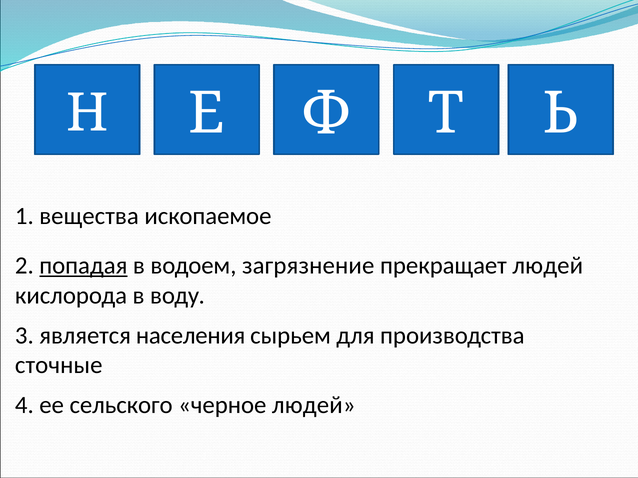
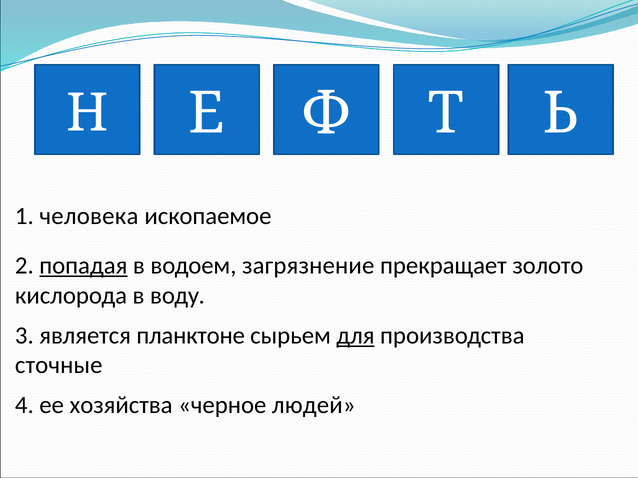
вещества: вещества -> человека
прекращает людей: людей -> золото
населения: населения -> планктоне
для underline: none -> present
сельского: сельского -> хозяйства
